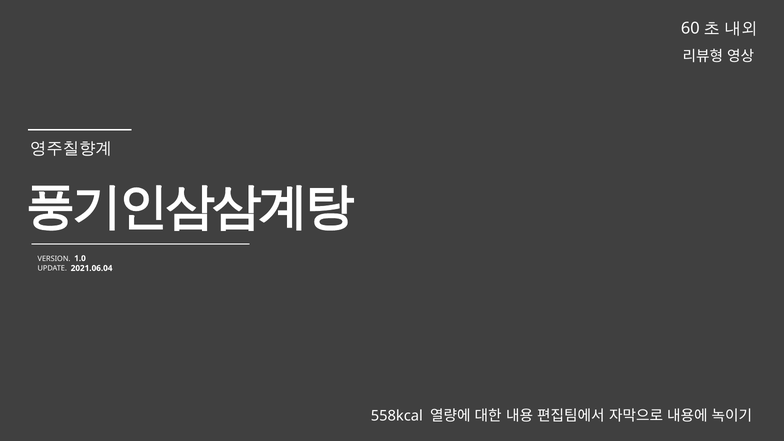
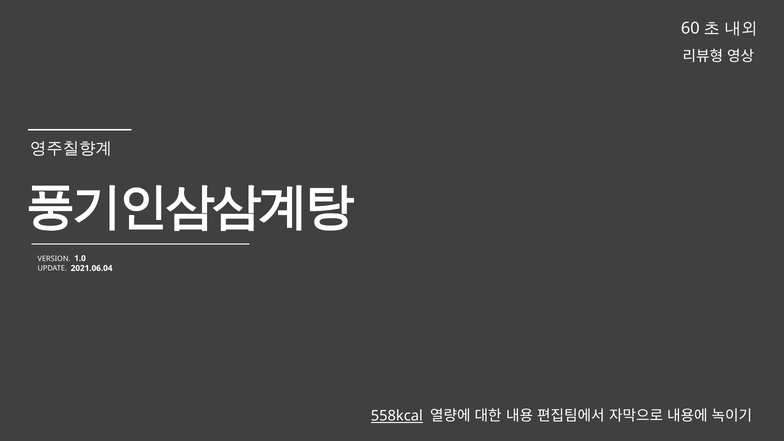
558kcal underline: none -> present
